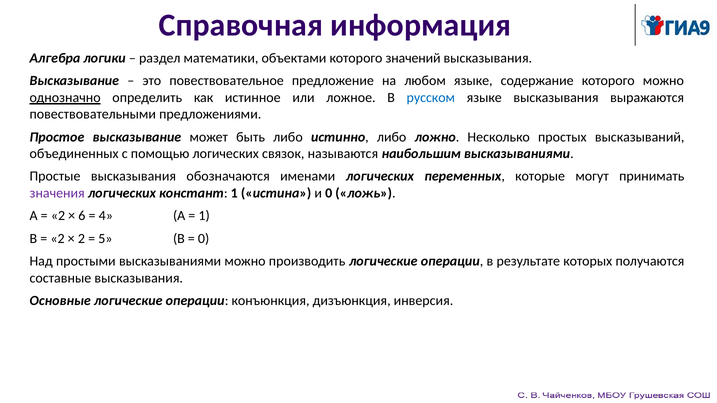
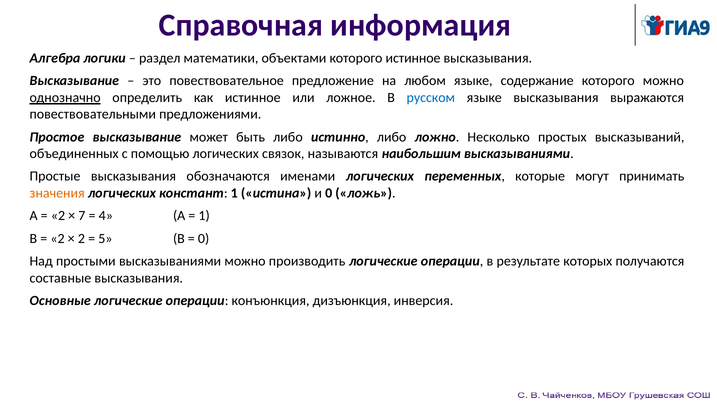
которого значений: значений -> истинное
значения colour: purple -> orange
6: 6 -> 7
